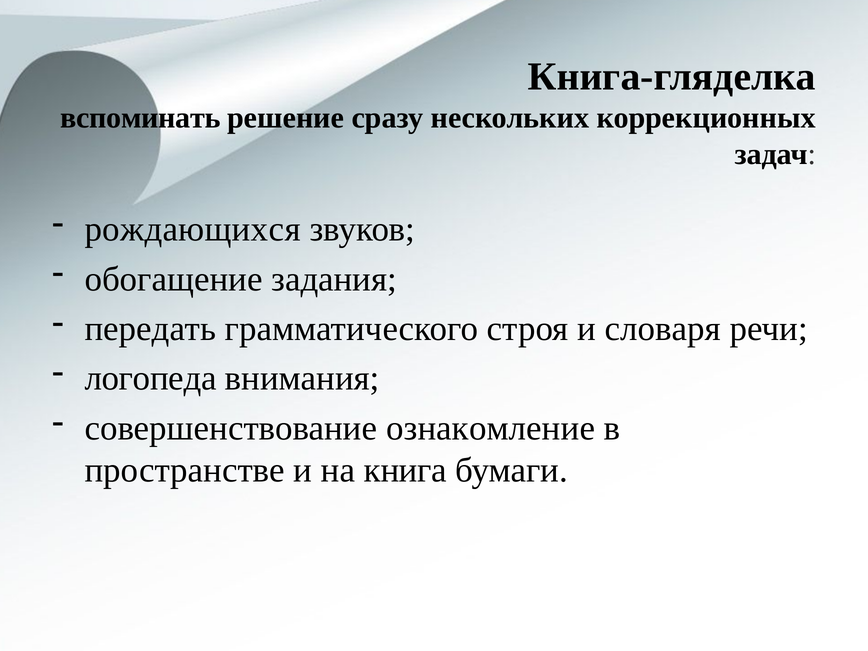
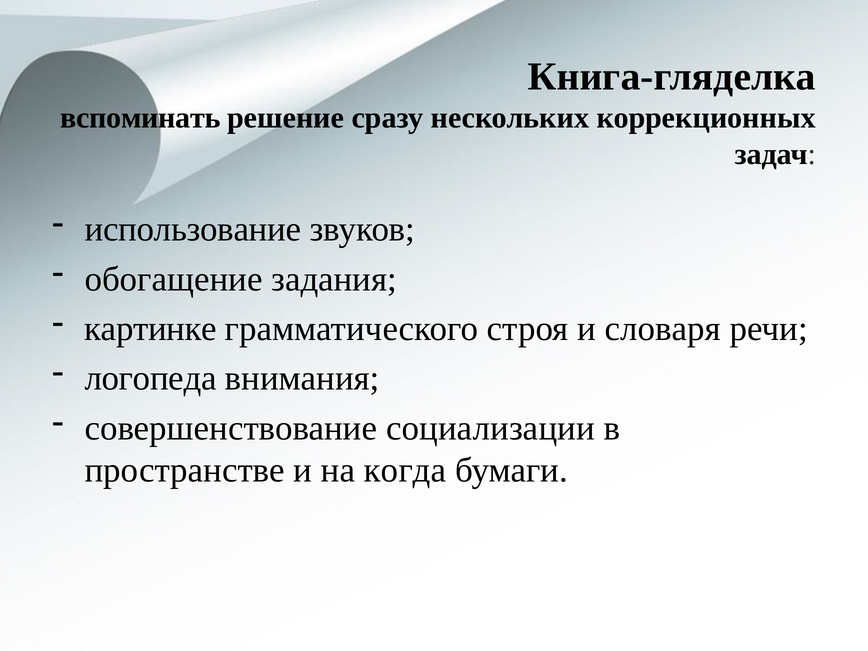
рождающихся: рождающихся -> использование
передать: передать -> картинке
ознакомление: ознакомление -> социализации
книга: книга -> когда
